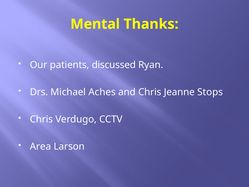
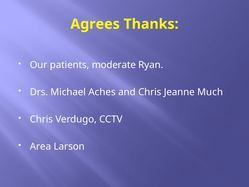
Mental: Mental -> Agrees
discussed: discussed -> moderate
Stops: Stops -> Much
